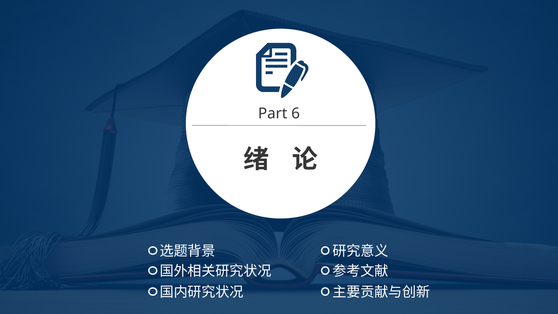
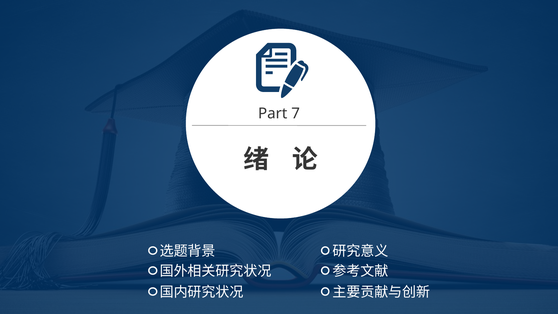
6: 6 -> 7
